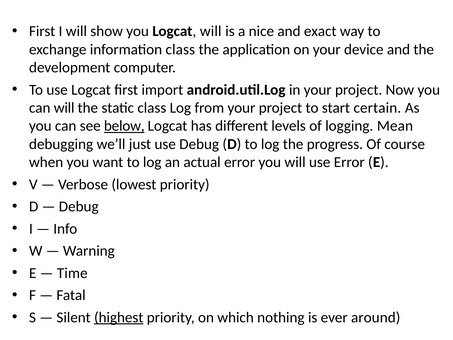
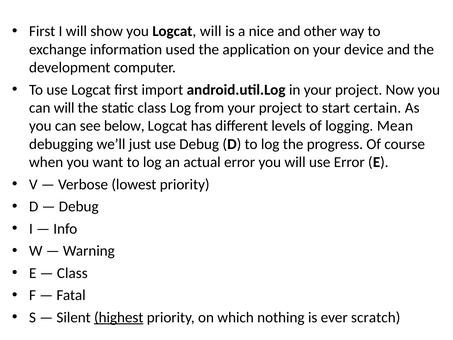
exact: exact -> other
information class: class -> used
below underline: present -> none
Time at (72, 273): Time -> Class
around: around -> scratch
